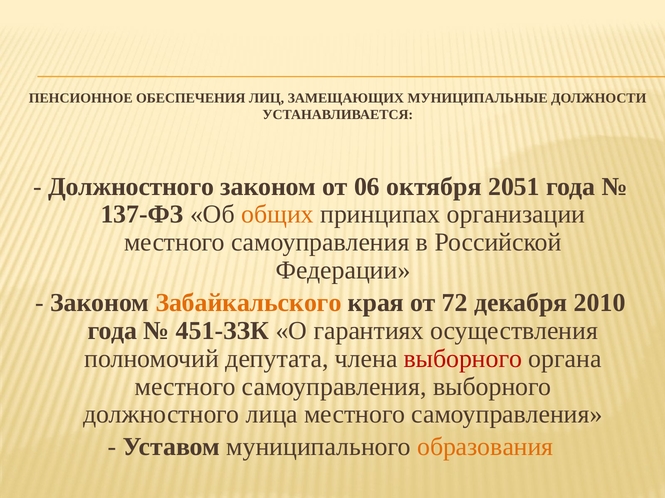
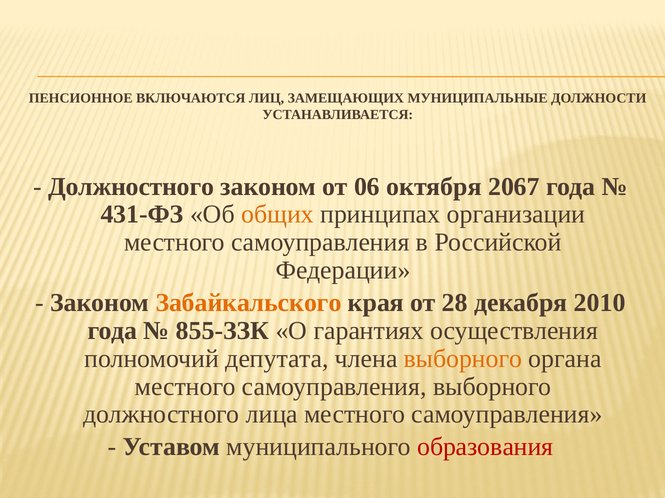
ОБЕСПЕЧЕНИЯ: ОБЕСПЕЧЕНИЯ -> ВКЛЮЧАЮТСЯ
2051: 2051 -> 2067
137-ФЗ: 137-ФЗ -> 431-ФЗ
72: 72 -> 28
451-ЗЗК: 451-ЗЗК -> 855-ЗЗК
выборного at (463, 359) colour: red -> orange
образования colour: orange -> red
